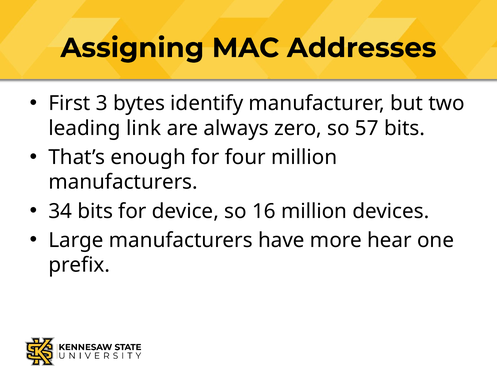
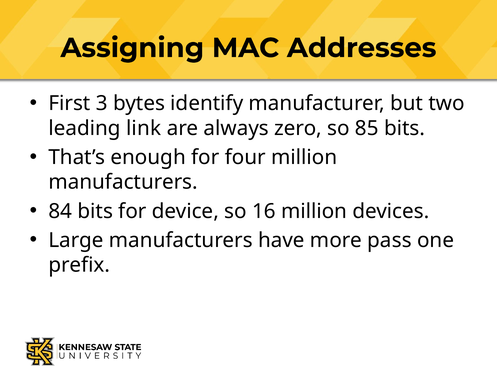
57: 57 -> 85
34: 34 -> 84
hear: hear -> pass
